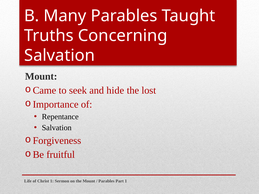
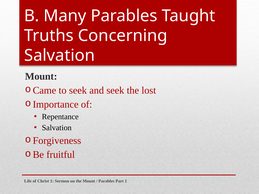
and hide: hide -> seek
